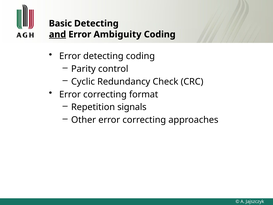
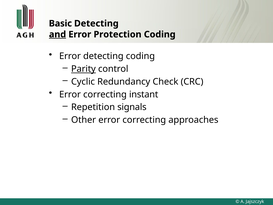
Ambiguity: Ambiguity -> Protection
Parity underline: none -> present
format: format -> instant
